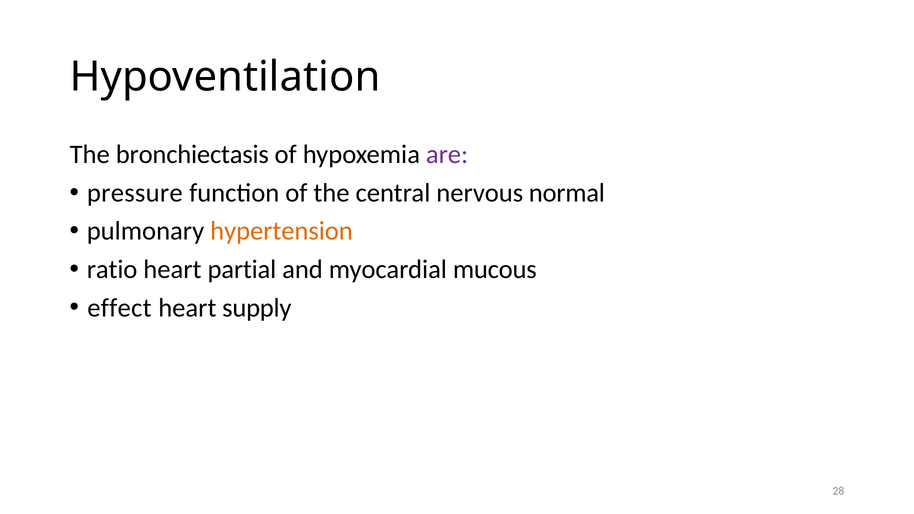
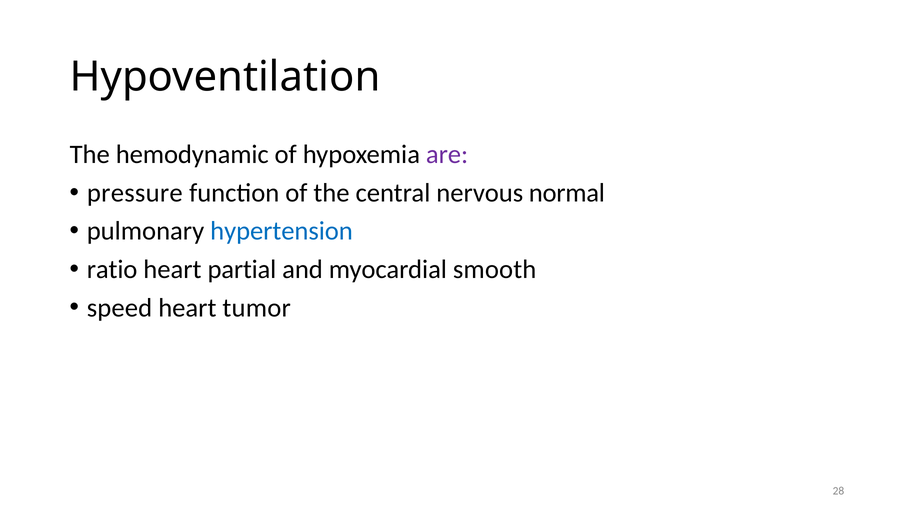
bronchiectasis: bronchiectasis -> hemodynamic
hypertension colour: orange -> blue
mucous: mucous -> smooth
effect: effect -> speed
supply: supply -> tumor
